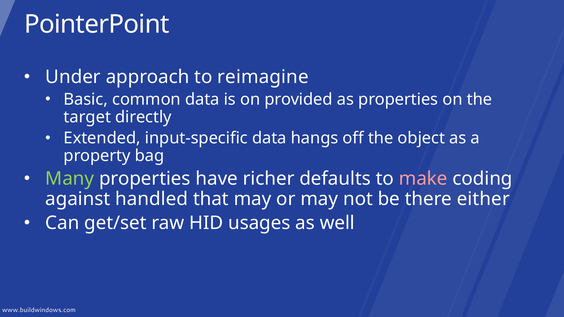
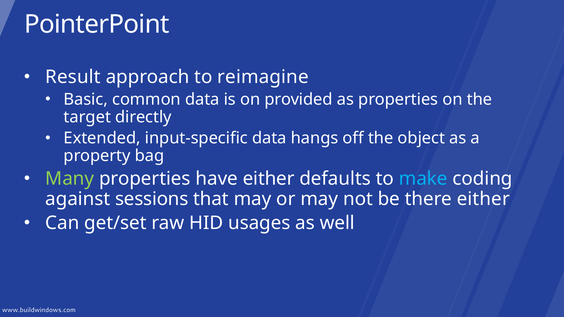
Under: Under -> Result
have richer: richer -> either
make colour: pink -> light blue
handled: handled -> sessions
